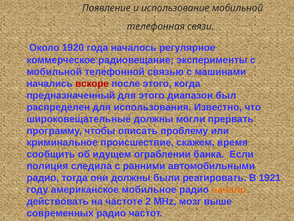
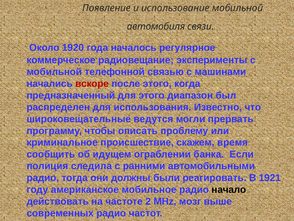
телефонная: телефонная -> автомобиля
широковещательные должны: должны -> ведутся
начало colour: orange -> black
